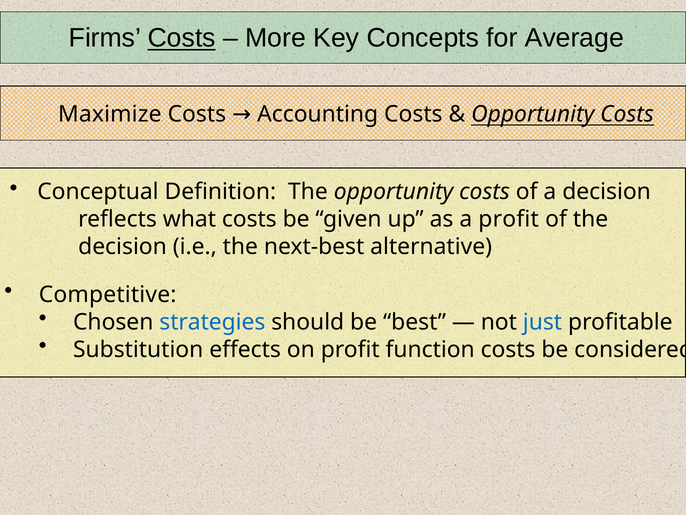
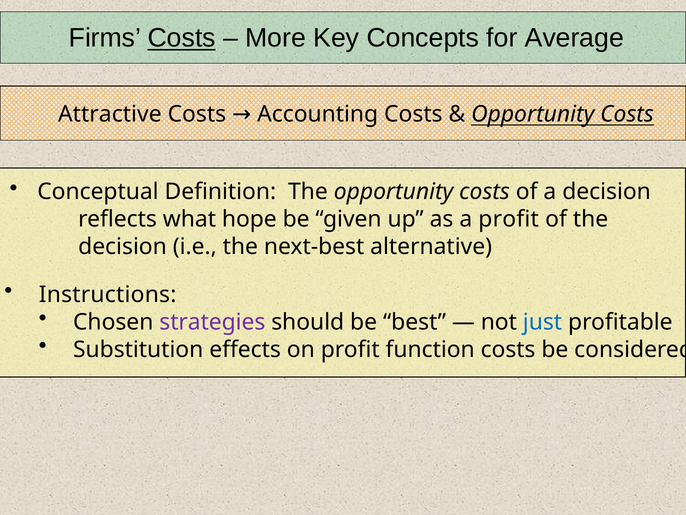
Maximize: Maximize -> Attractive
what costs: costs -> hope
Competitive: Competitive -> Instructions
strategies colour: blue -> purple
